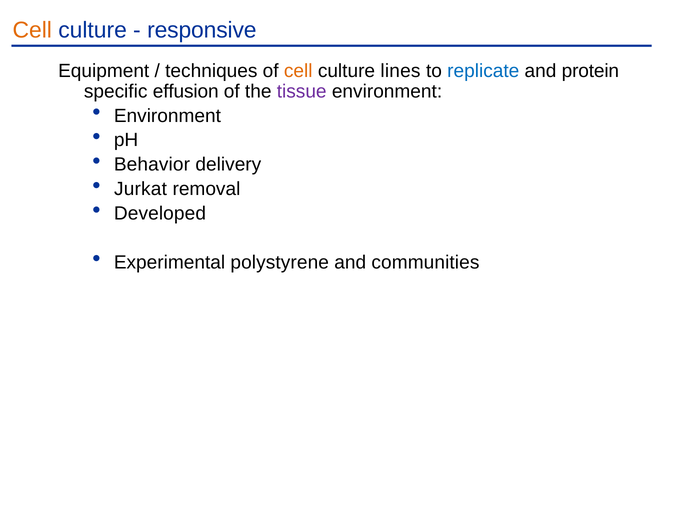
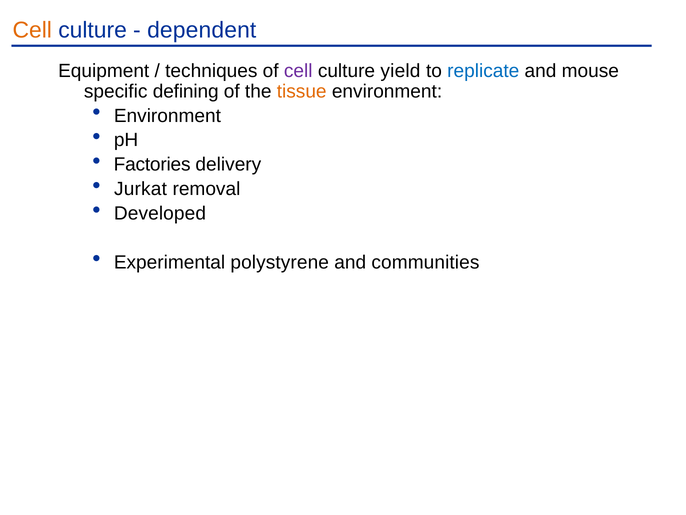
responsive: responsive -> dependent
cell at (298, 71) colour: orange -> purple
lines: lines -> yield
protein: protein -> mouse
effusion: effusion -> defining
tissue colour: purple -> orange
Behavior: Behavior -> Factories
